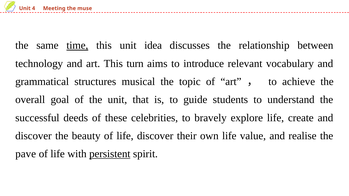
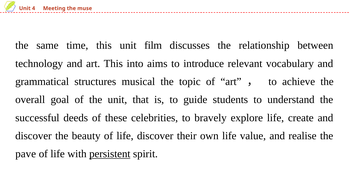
time underline: present -> none
idea: idea -> film
turn: turn -> into
